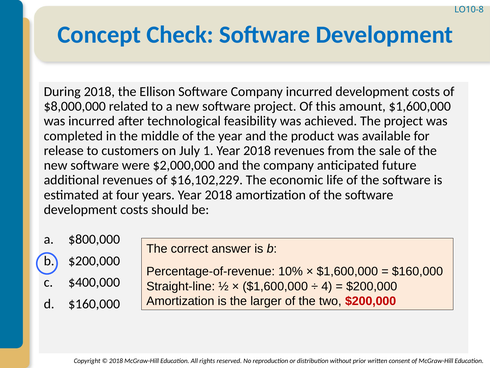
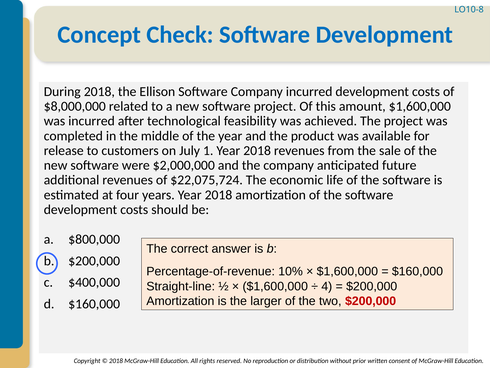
$16,102,229: $16,102,229 -> $22,075,724
